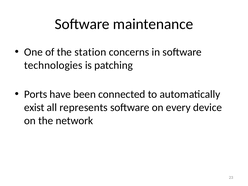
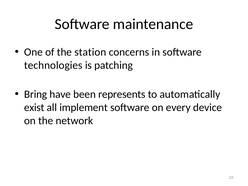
Ports: Ports -> Bring
connected: connected -> represents
represents: represents -> implement
